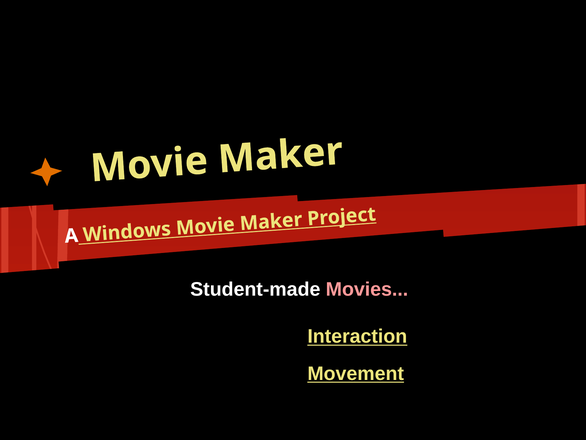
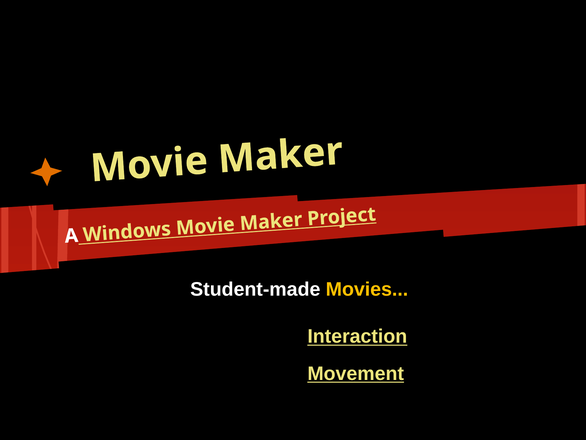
Movies colour: pink -> yellow
